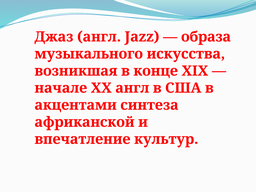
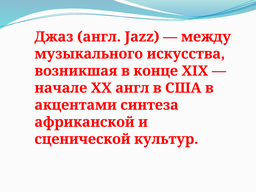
образа: образа -> между
впечатление: впечатление -> сценической
